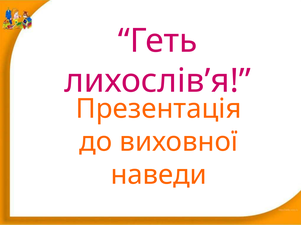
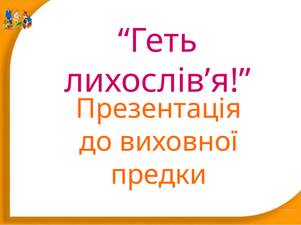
наведи: наведи -> предки
